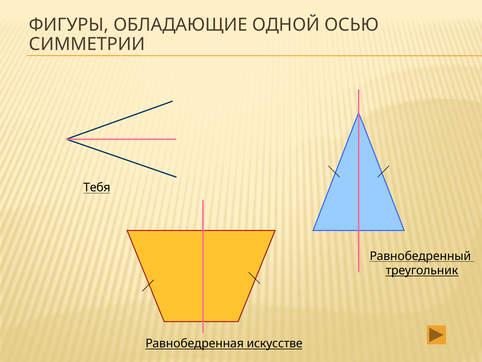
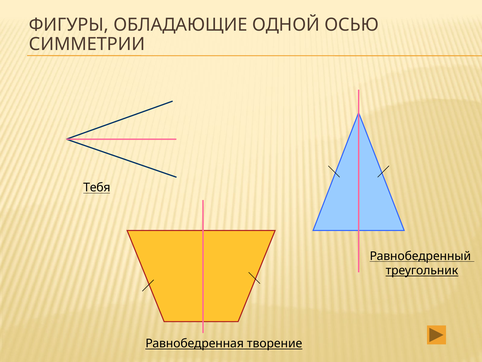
искусстве: искусстве -> творение
